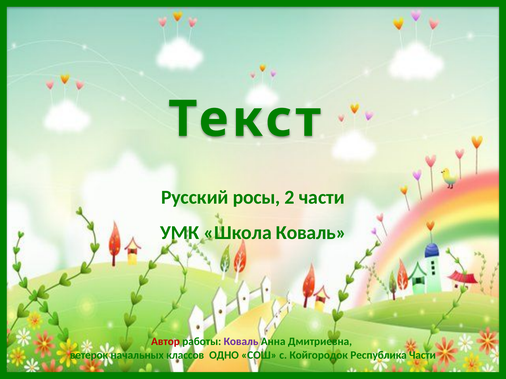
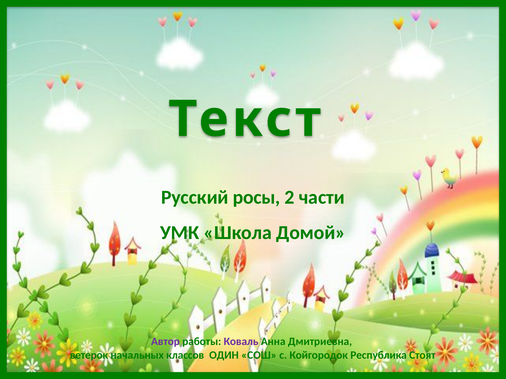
Школа Коваль: Коваль -> Домой
Автор colour: red -> purple
ОДНО: ОДНО -> ОДИН
Республика Части: Части -> Стоят
